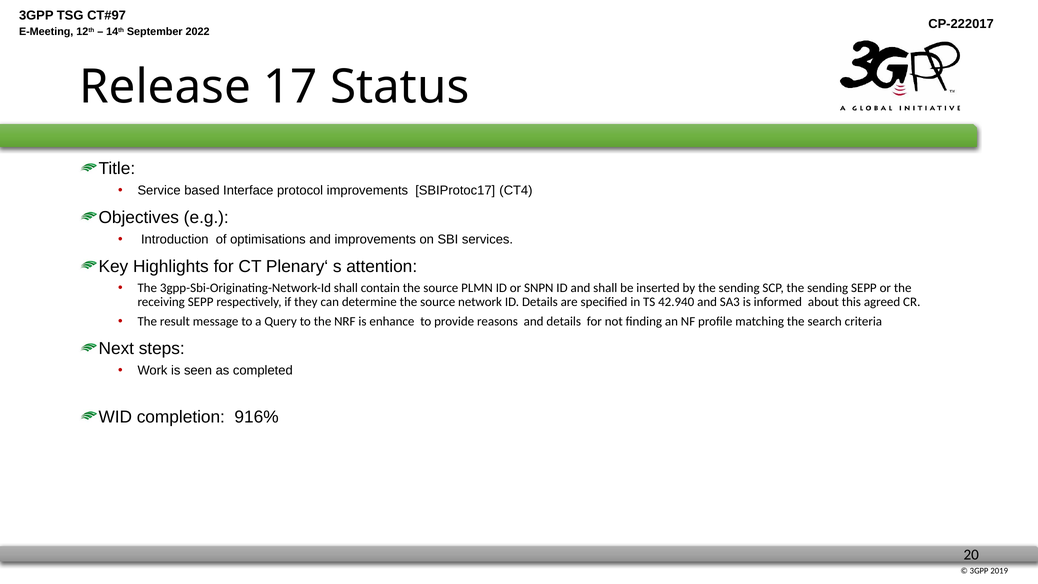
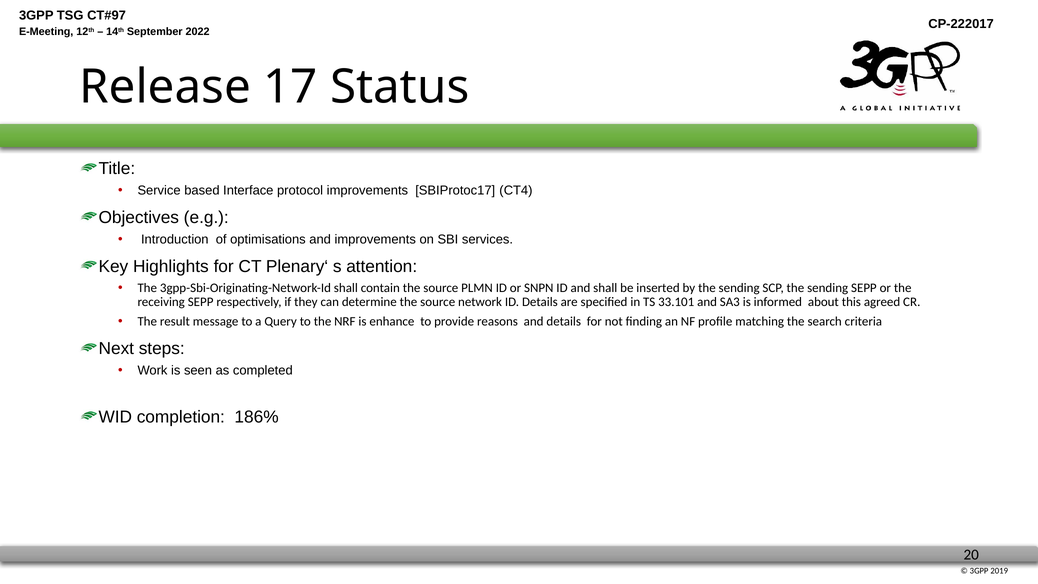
42.940: 42.940 -> 33.101
916%: 916% -> 186%
